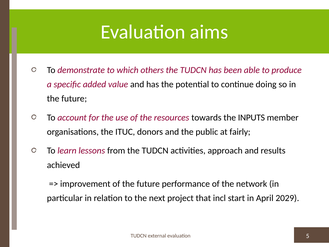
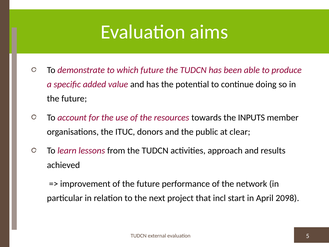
which others: others -> future
fairly: fairly -> clear
2029: 2029 -> 2098
